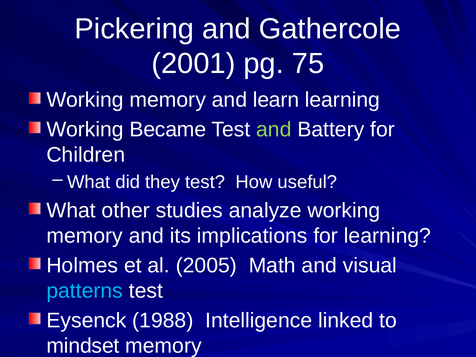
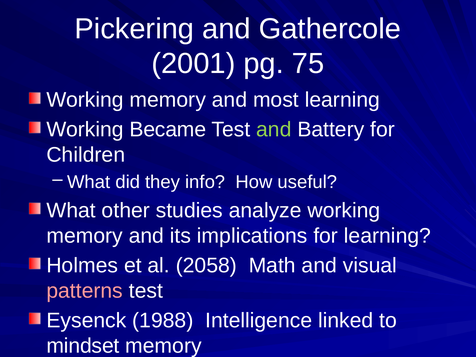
learn: learn -> most
they test: test -> info
2005: 2005 -> 2058
patterns colour: light blue -> pink
